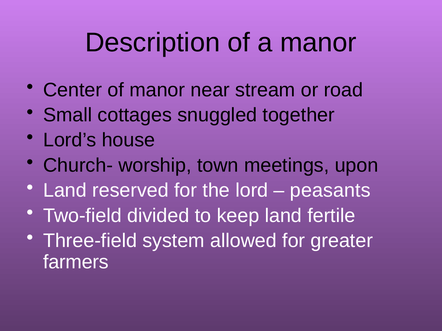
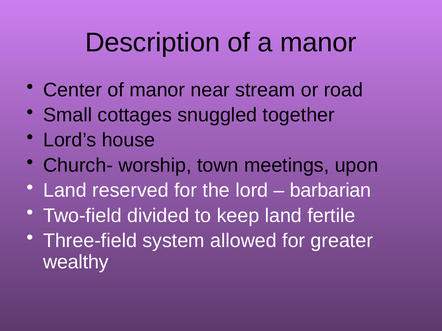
peasants: peasants -> barbarian
farmers: farmers -> wealthy
